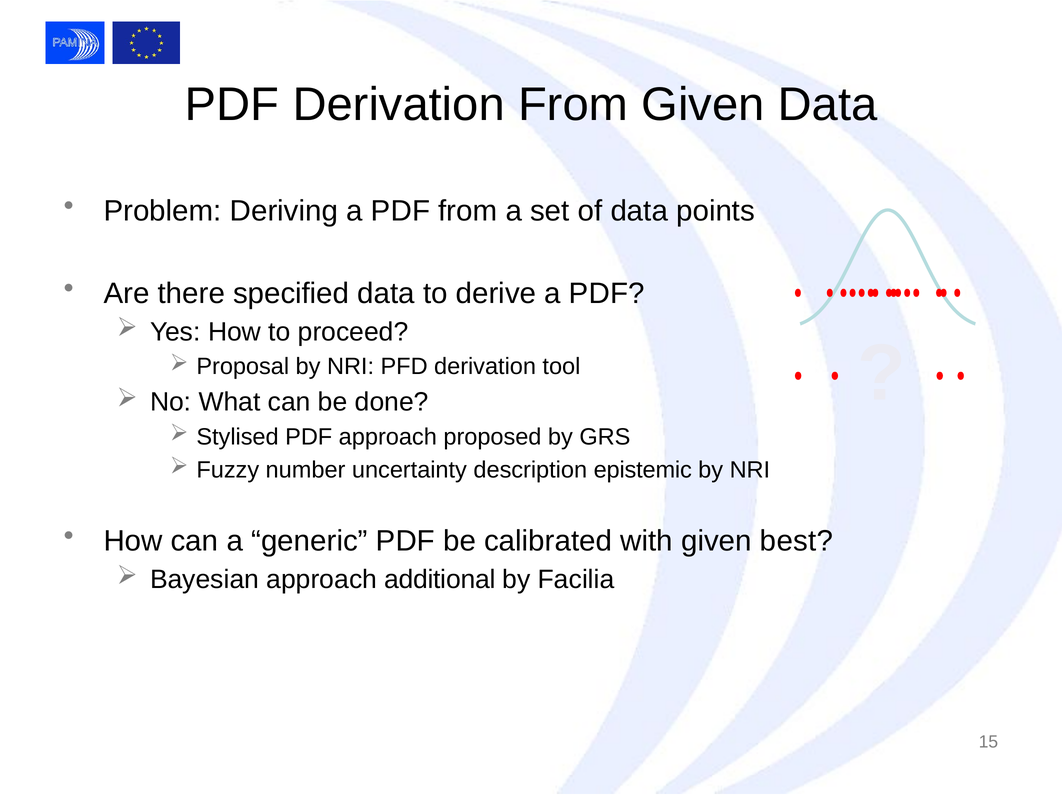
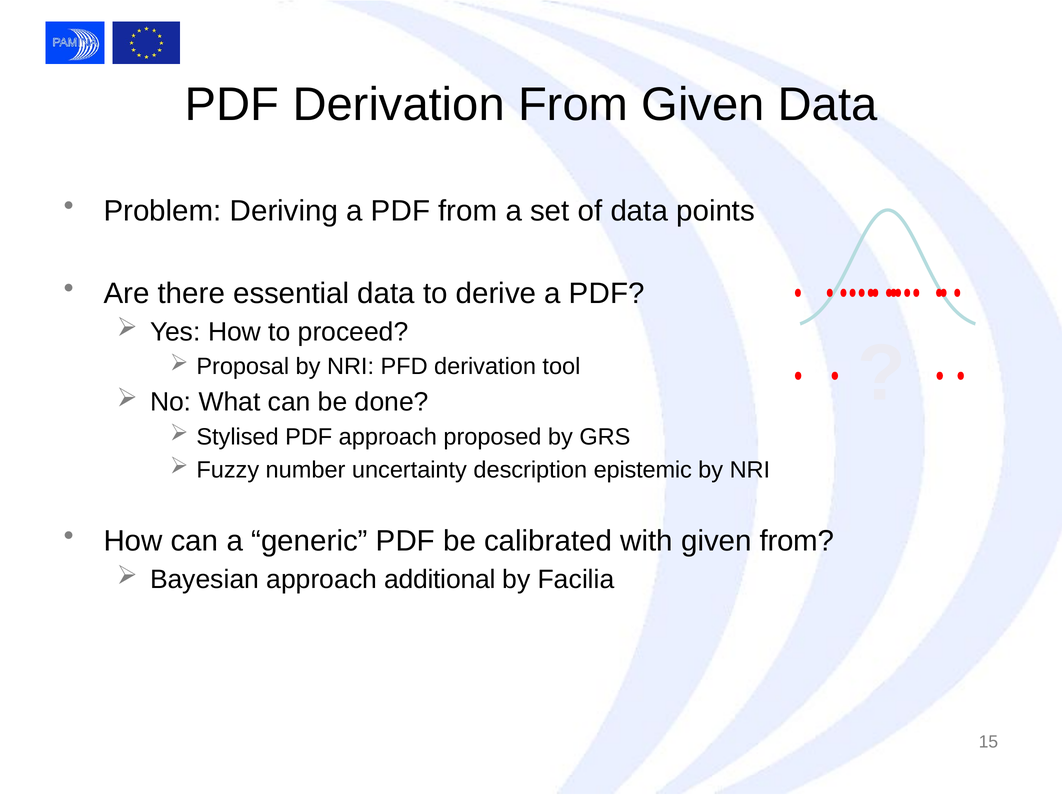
specified: specified -> essential
given best: best -> from
